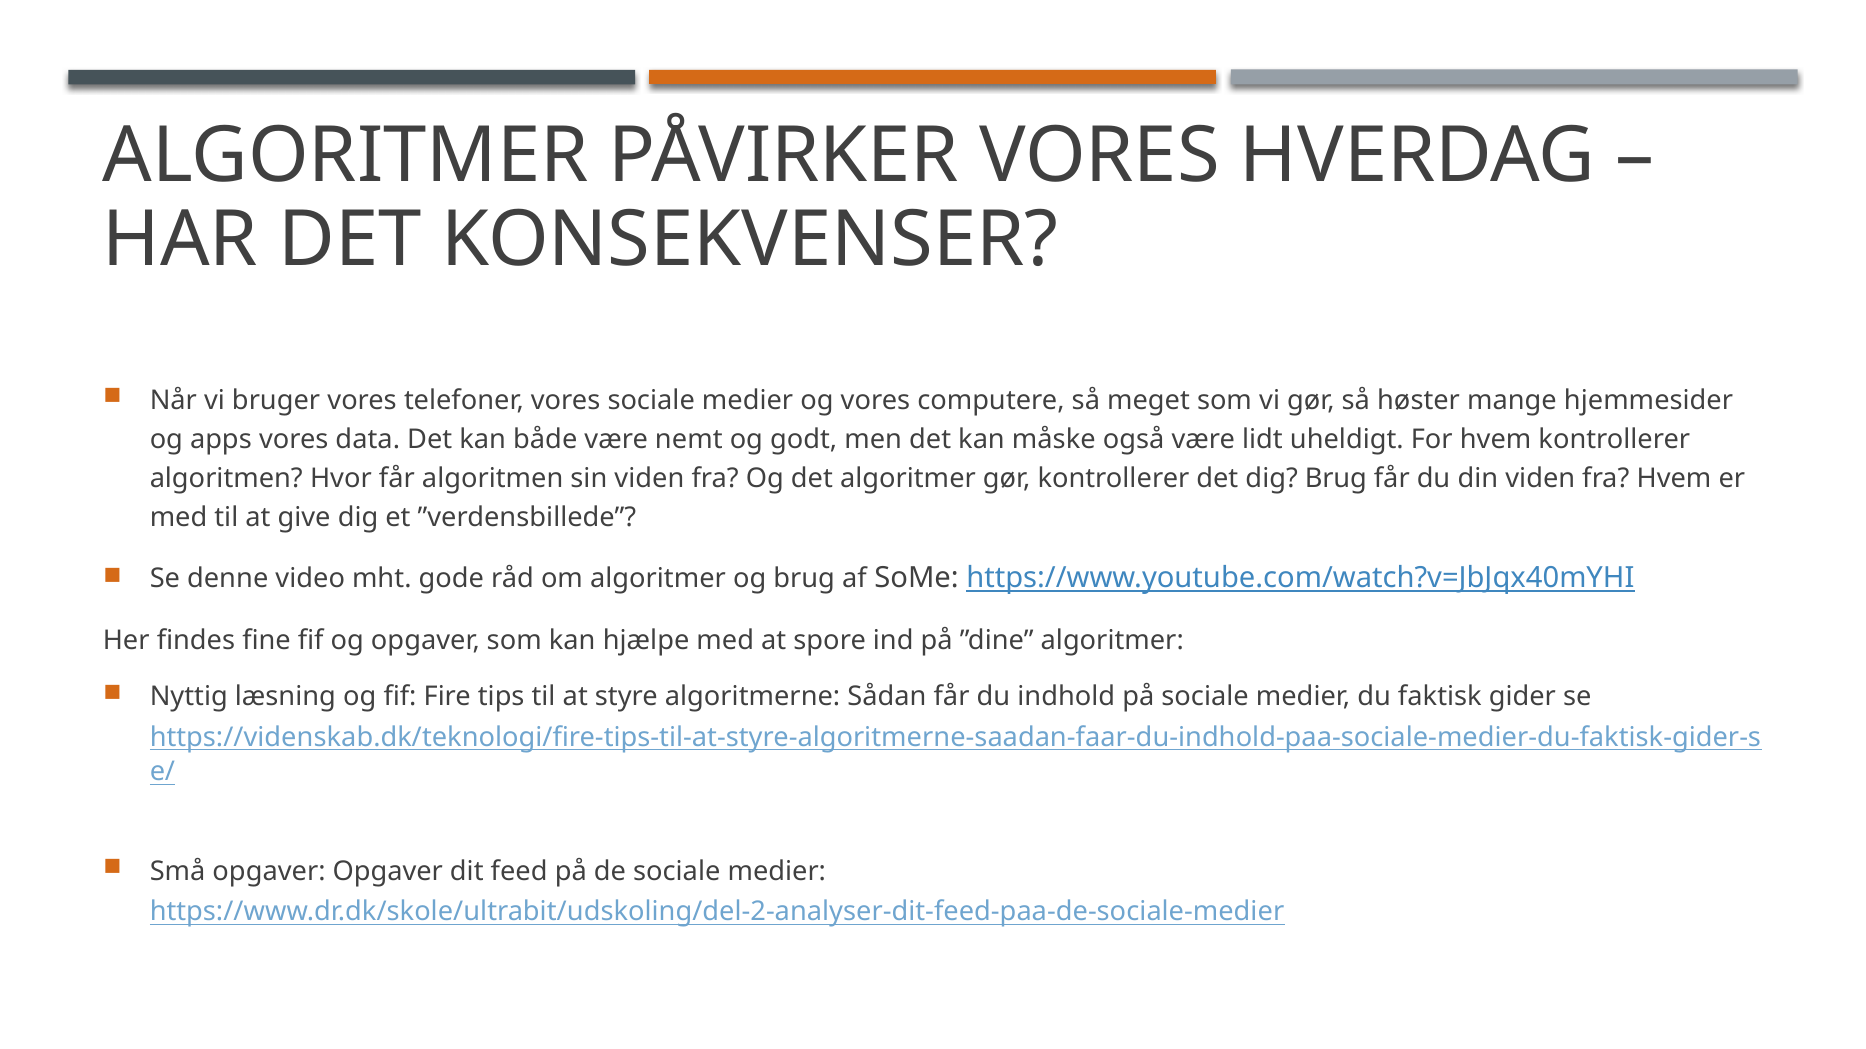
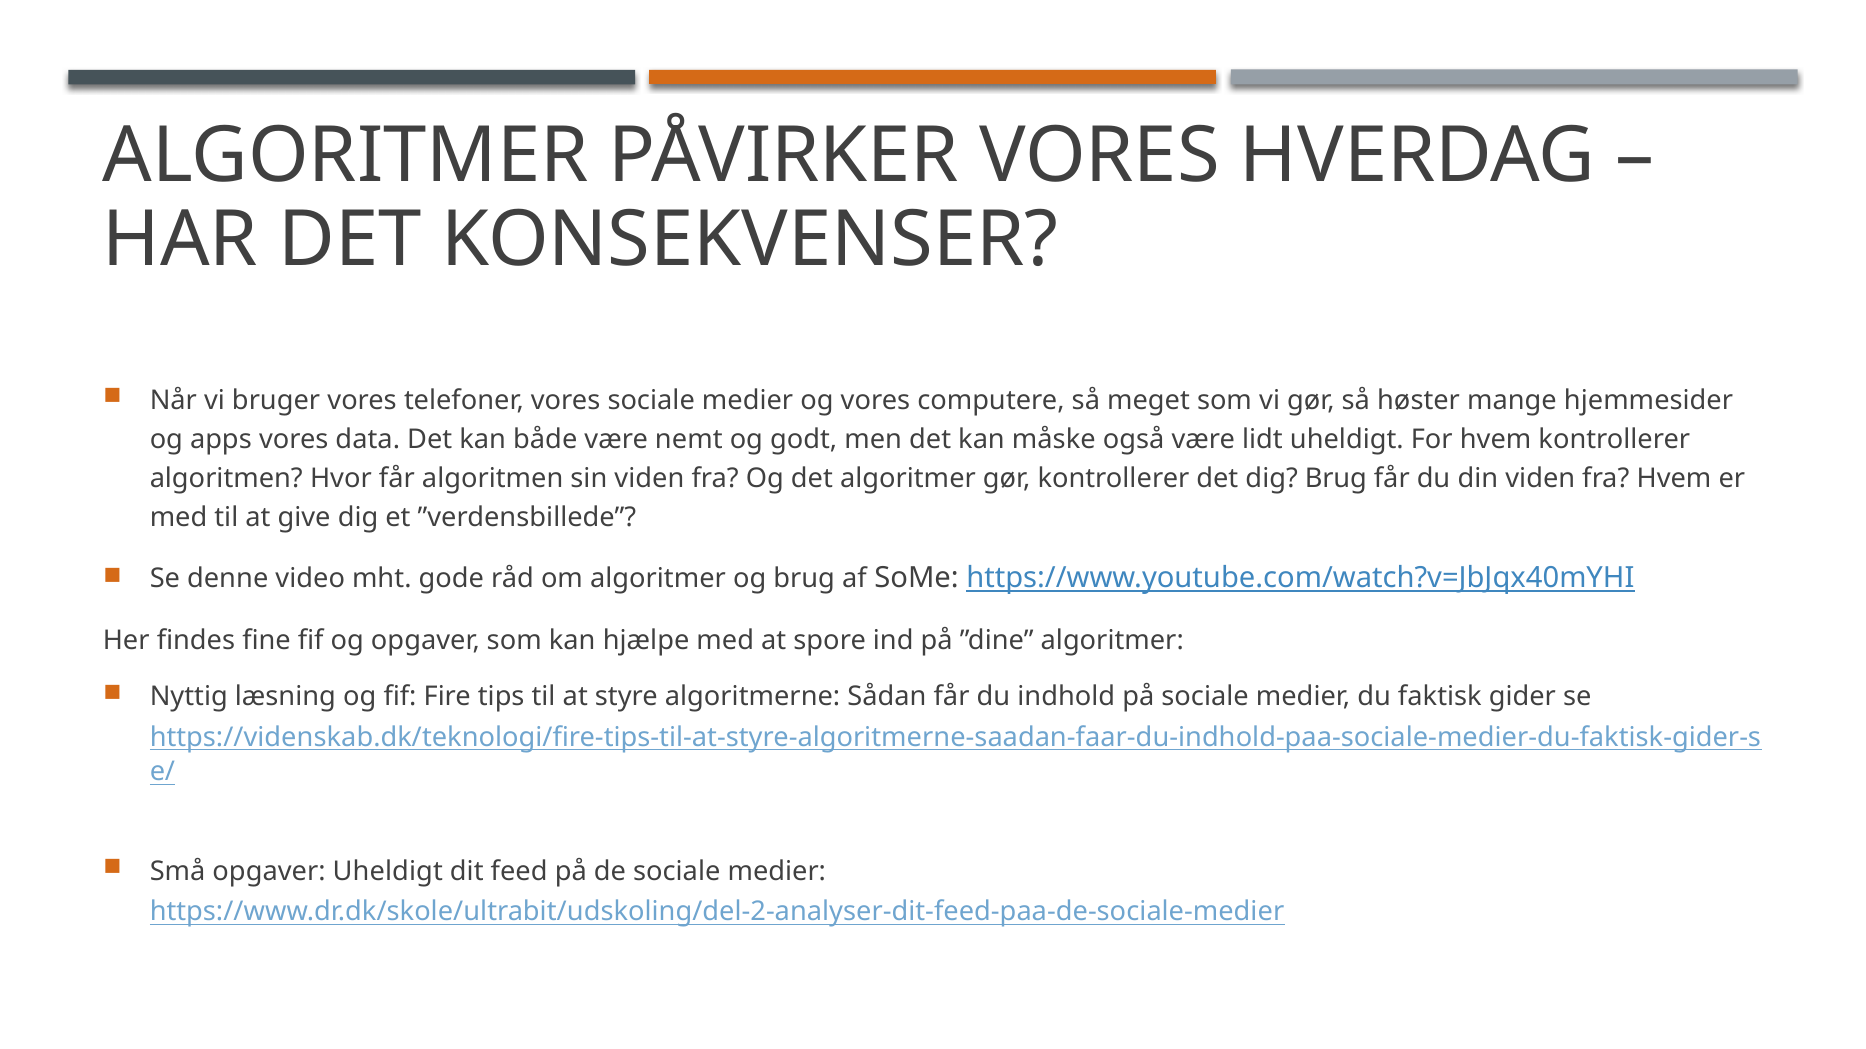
opgaver Opgaver: Opgaver -> Uheldigt
